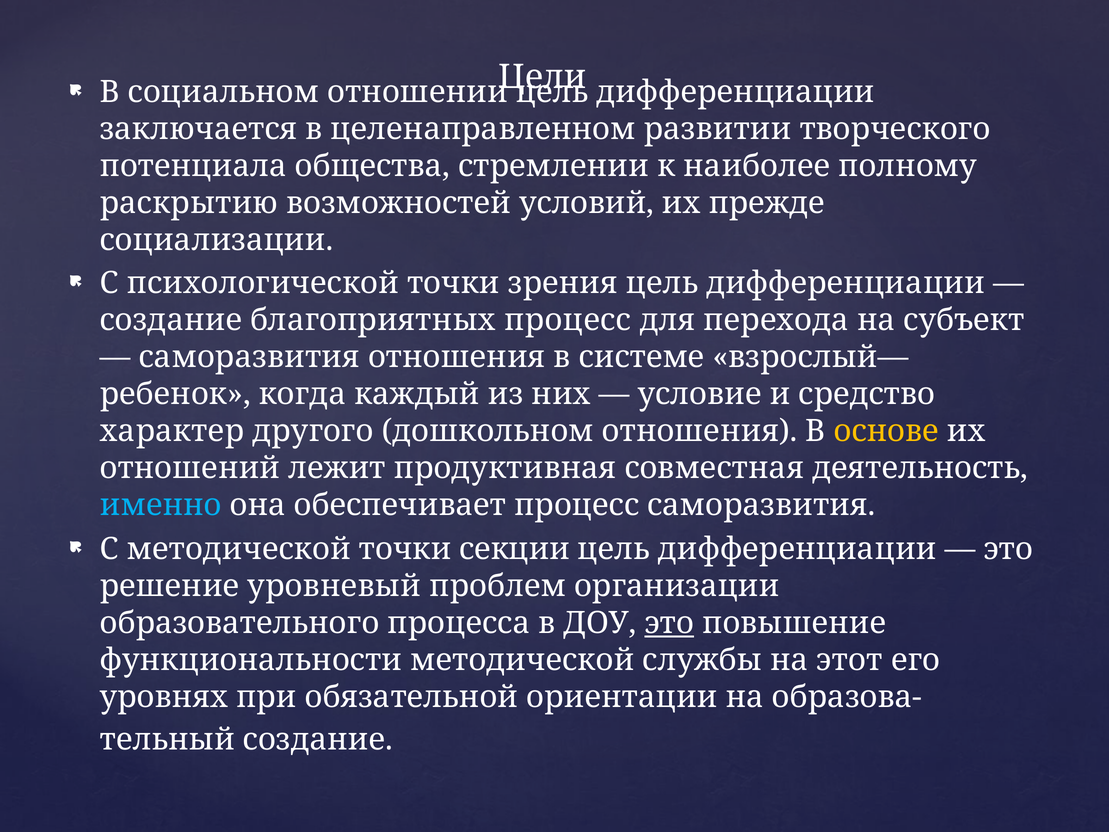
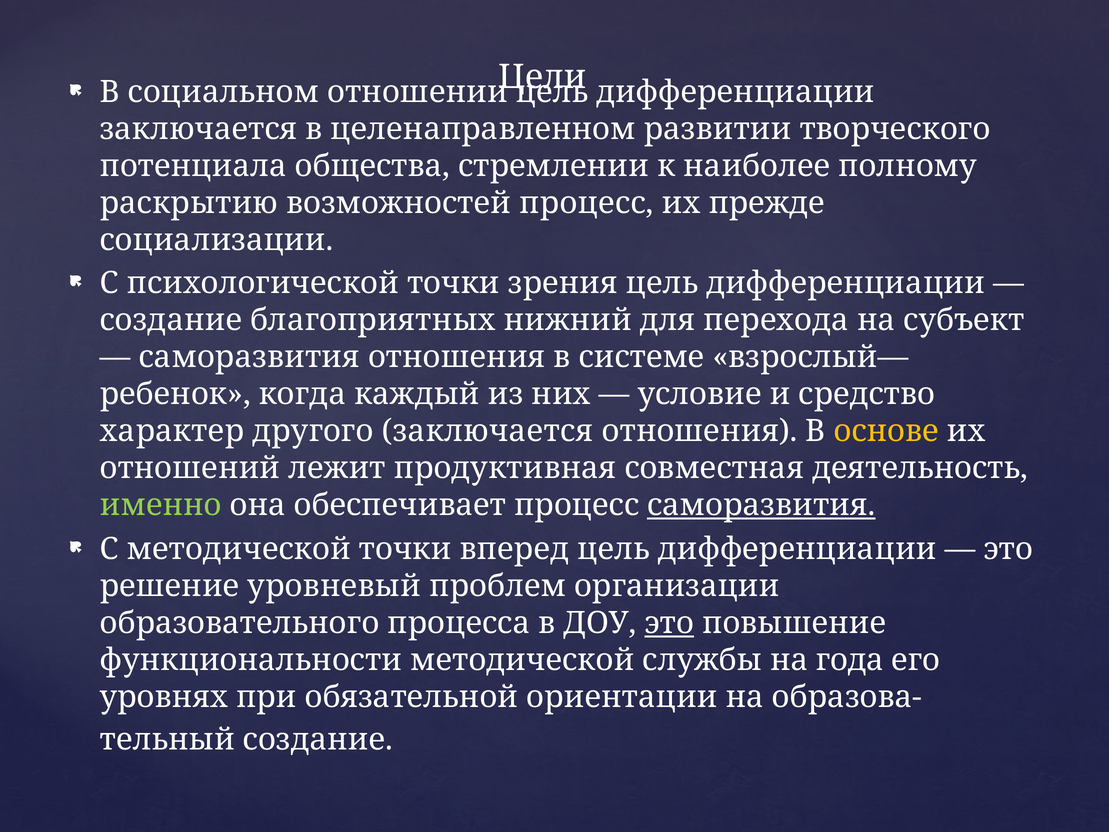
возможностей условий: условий -> процесс
благоприятных процесс: процесс -> нижний
другого дошкольном: дошкольном -> заключается
именно colour: light blue -> light green
саморазвития at (761, 505) underline: none -> present
секции: секции -> вперед
этот: этот -> года
